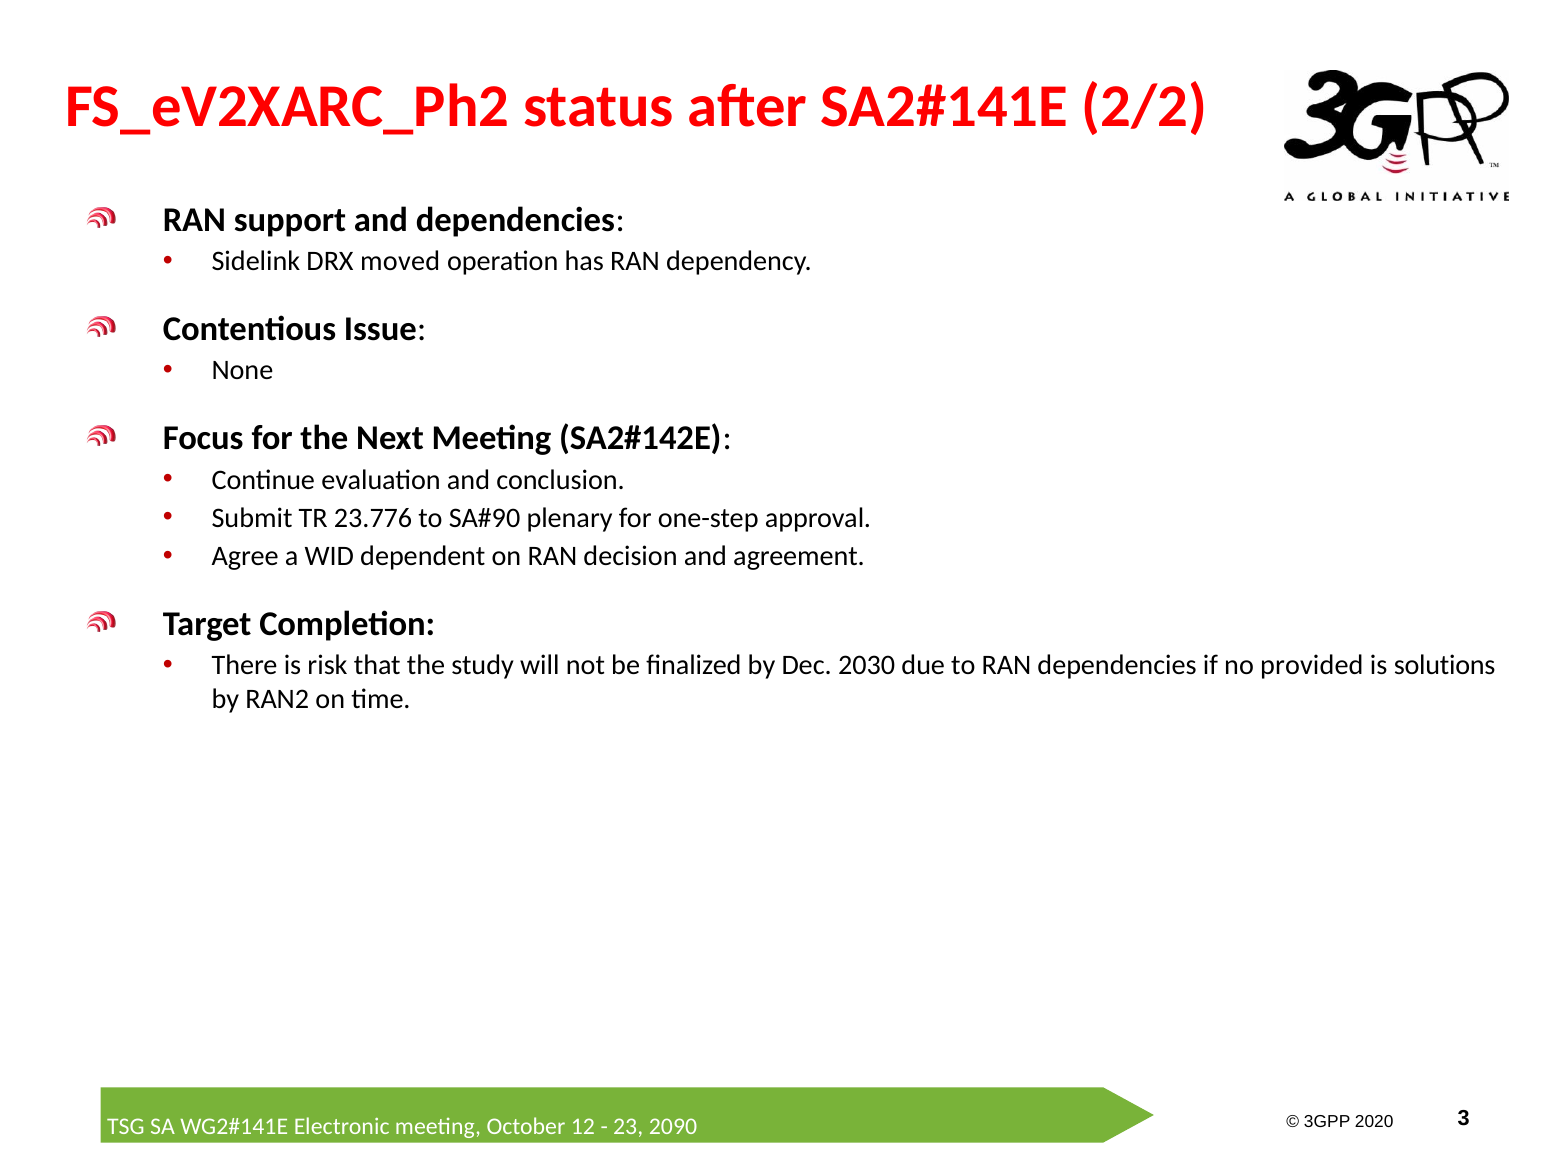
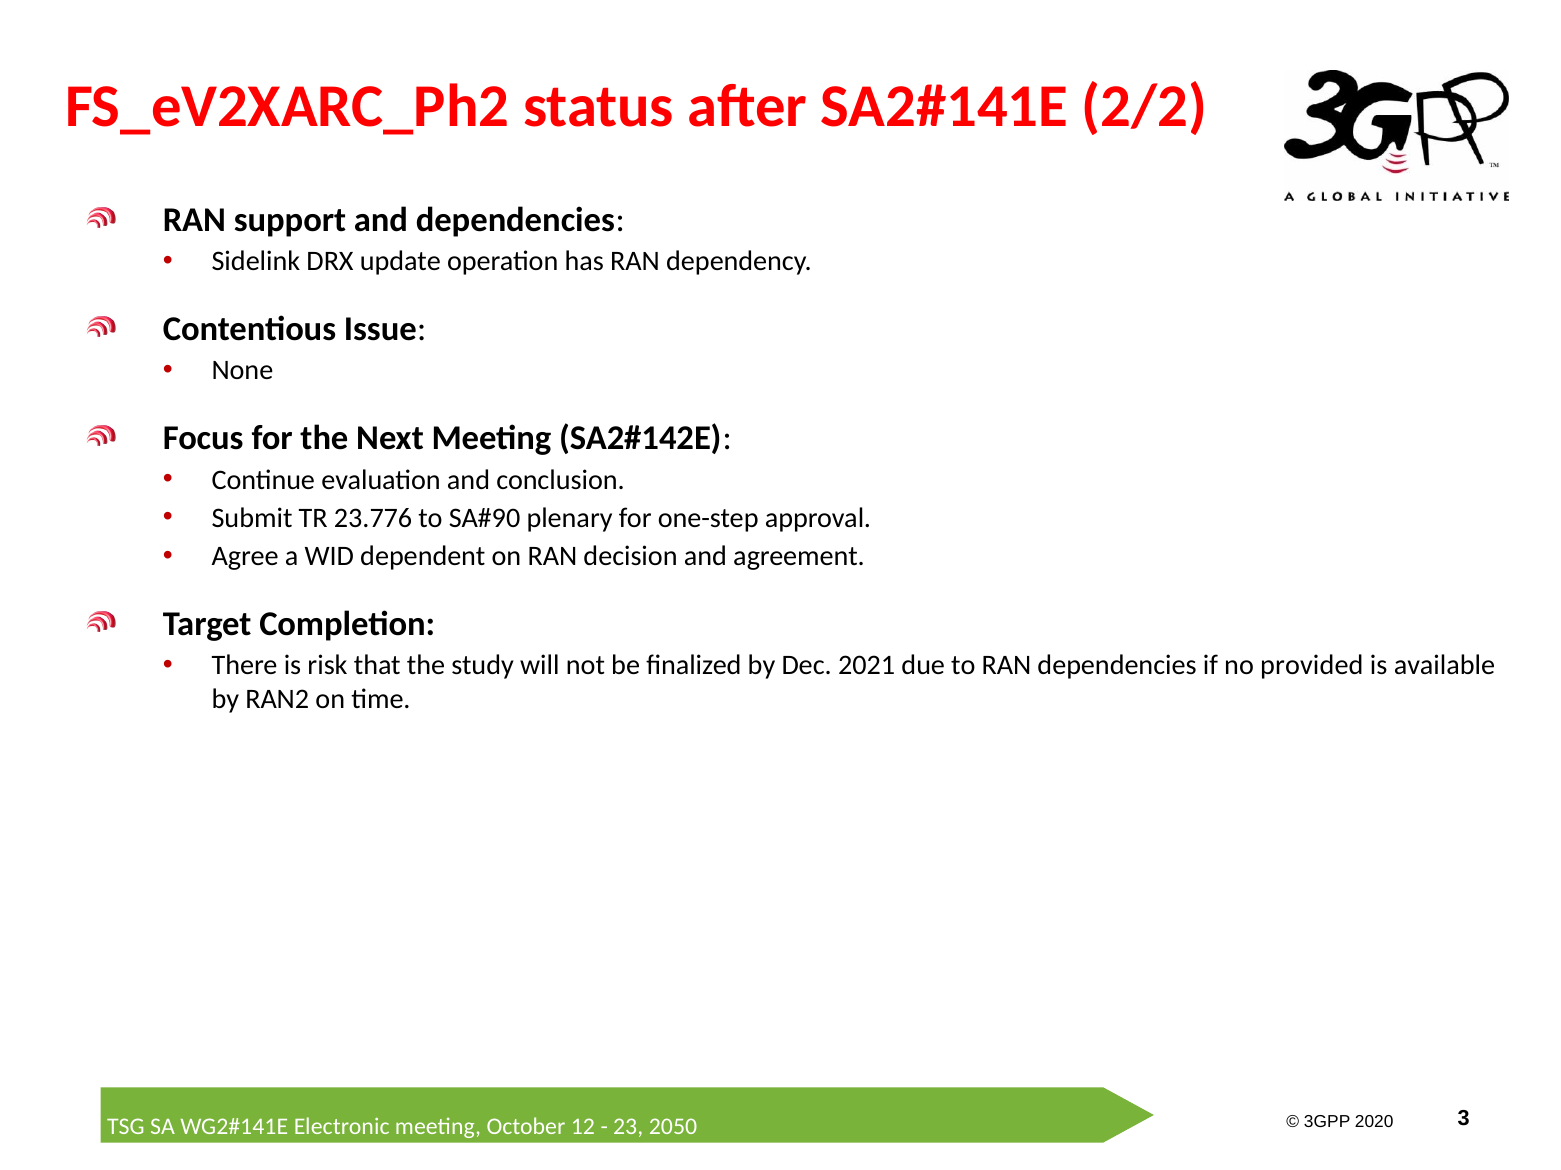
moved: moved -> update
2030: 2030 -> 2021
solutions: solutions -> available
2090: 2090 -> 2050
